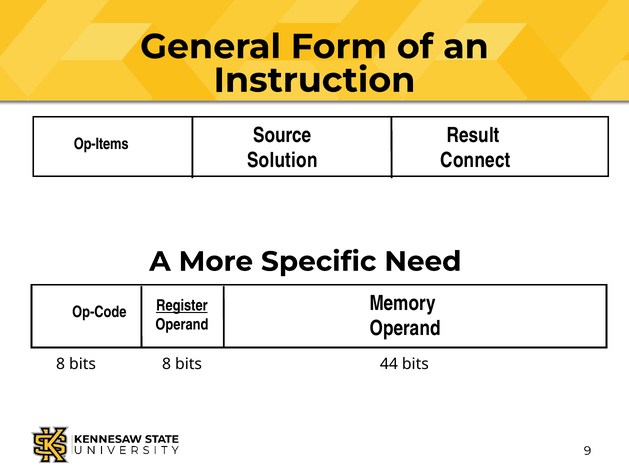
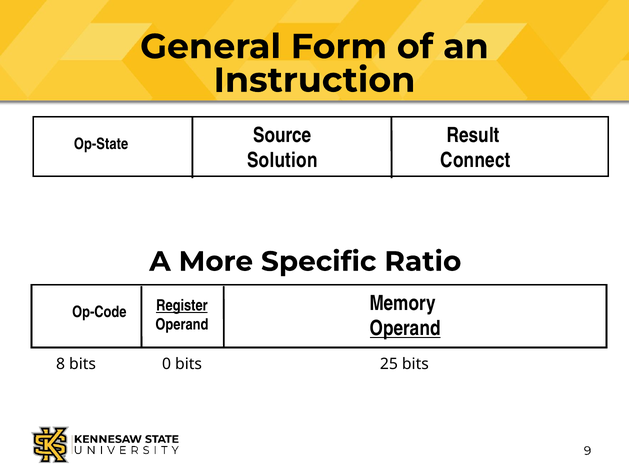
Op-Items: Op-Items -> Op-State
Need: Need -> Ratio
Operand at (405, 328) underline: none -> present
bits 8: 8 -> 0
44: 44 -> 25
